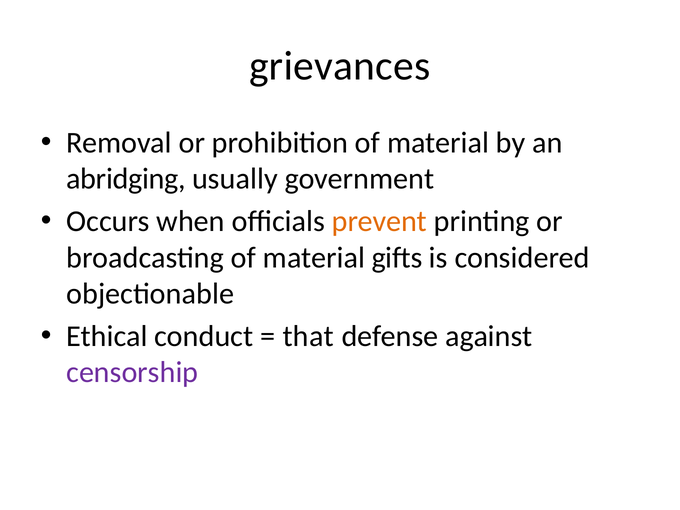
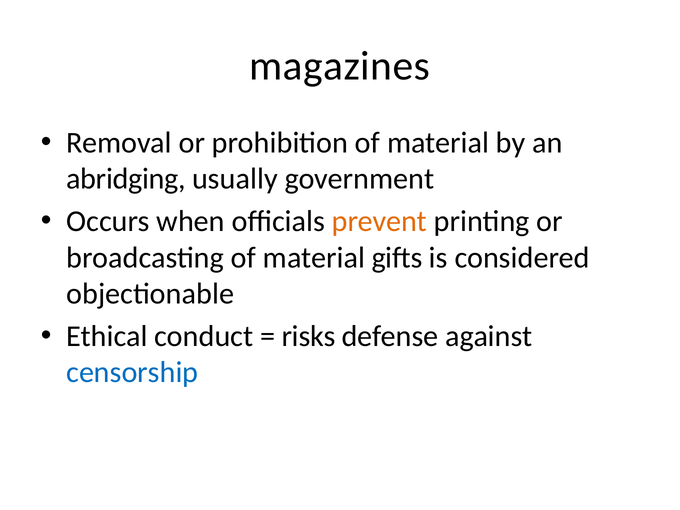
grievances: grievances -> magazines
that: that -> risks
censorship colour: purple -> blue
